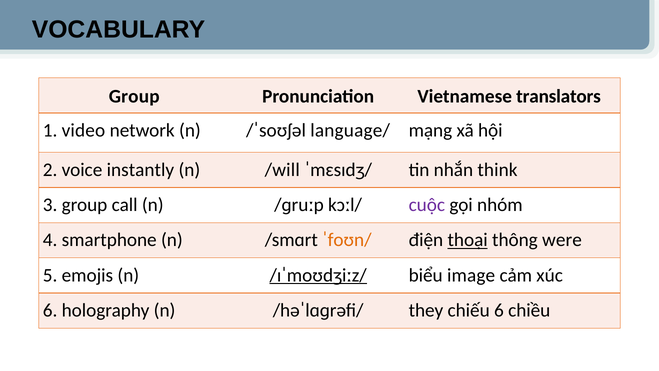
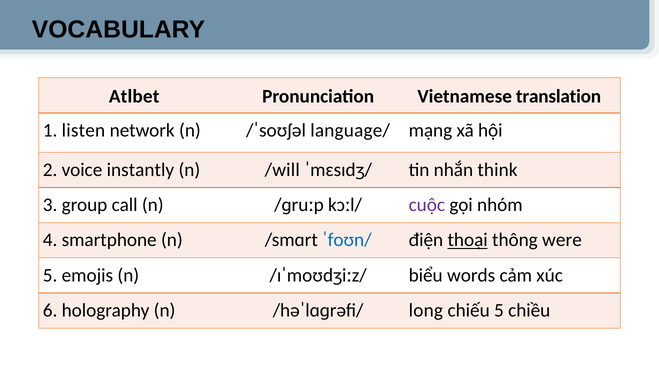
Group at (134, 96): Group -> Atlbet
translators: translators -> translation
video: video -> listen
ˈfoʊn/ colour: orange -> blue
/ɪˈmoʊdʒiːz/ underline: present -> none
image: image -> words
they: they -> long
chiếu 6: 6 -> 5
